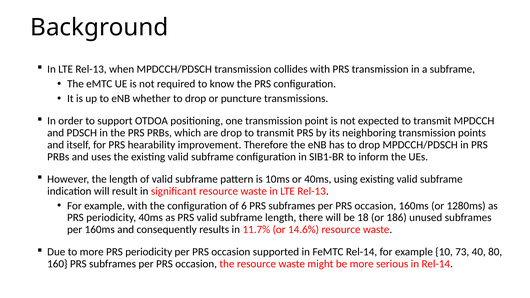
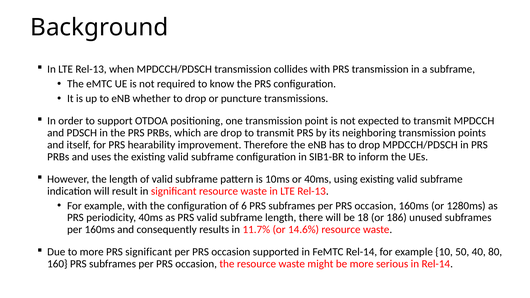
more PRS periodicity: periodicity -> significant
73: 73 -> 50
